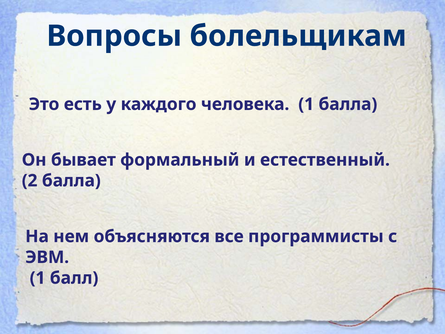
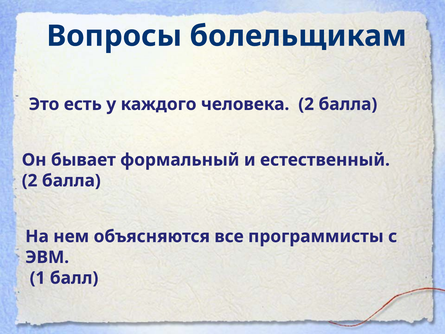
человека 1: 1 -> 2
